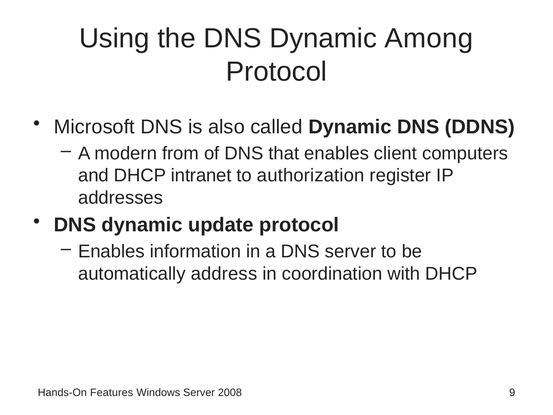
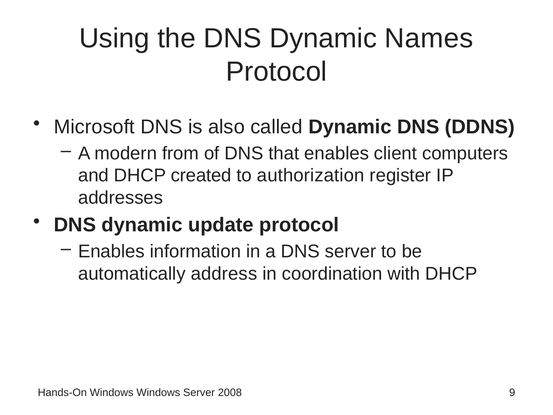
Among: Among -> Names
intranet: intranet -> created
Hands-On Features: Features -> Windows
